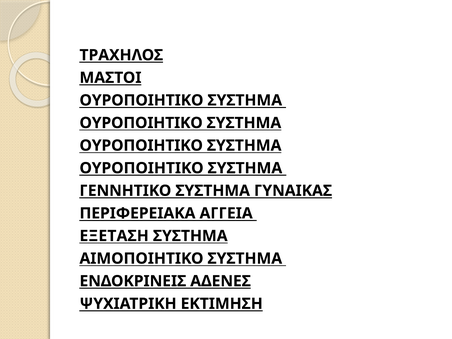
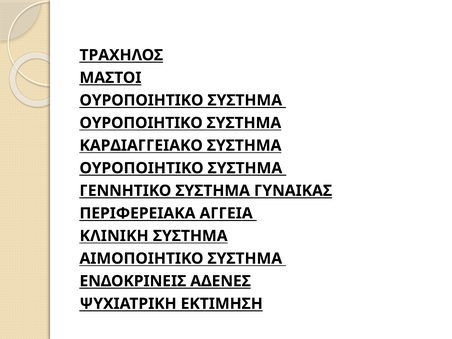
ΟΥΡΟΠΟΙΗΤΙΚΟ at (141, 146): ΟΥΡΟΠΟΙΗΤΙΚΟ -> ΚΑΡΔΙΑΓΓΕΙΑΚΟ
ΕΞΕΤΑΣΗ: ΕΞΕΤΑΣΗ -> ΚΛΙΝΙΚΗ
